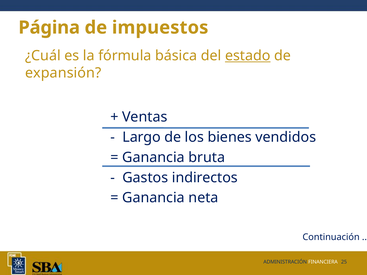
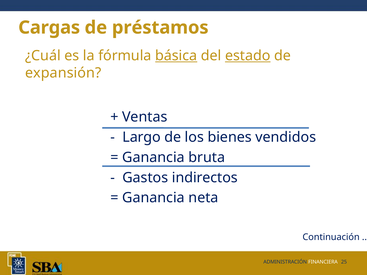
Página: Página -> Cargas
impuestos: impuestos -> préstamos
básica underline: none -> present
